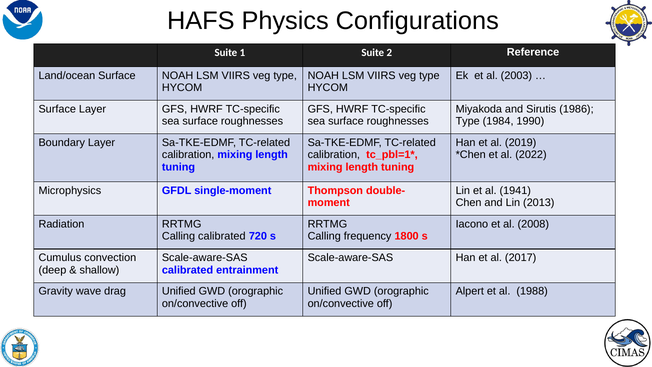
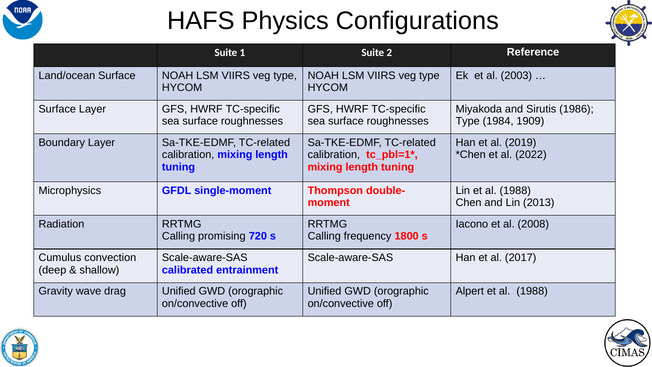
1990: 1990 -> 1909
Lin et al 1941: 1941 -> 1988
Calling calibrated: calibrated -> promising
